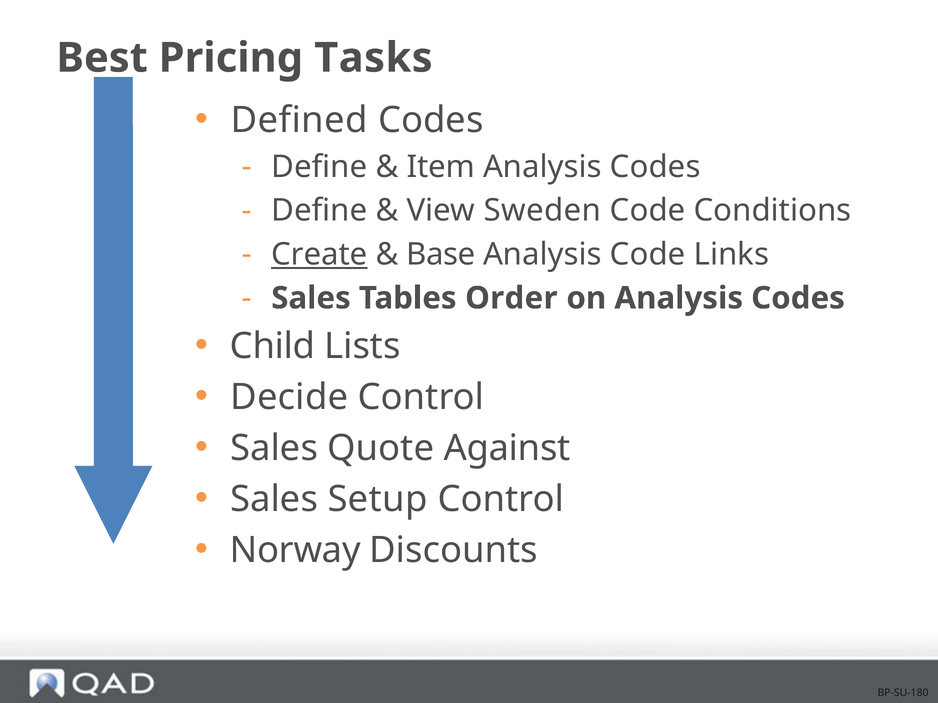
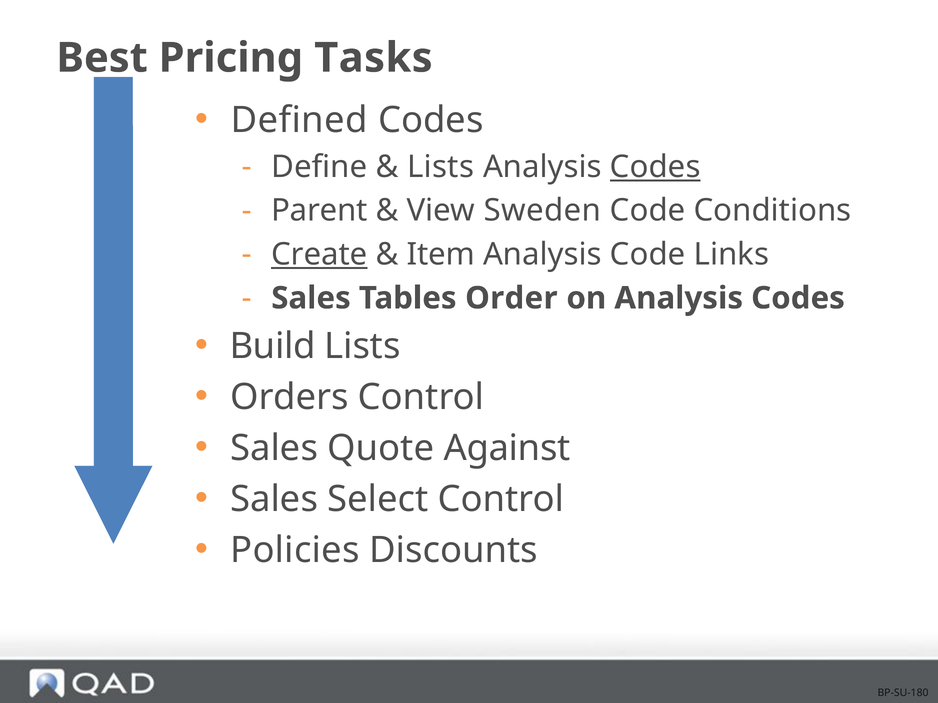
Item at (441, 167): Item -> Lists
Codes at (655, 167) underline: none -> present
Define at (319, 211): Define -> Parent
Base: Base -> Item
Child: Child -> Build
Decide: Decide -> Orders
Setup: Setup -> Select
Norway: Norway -> Policies
